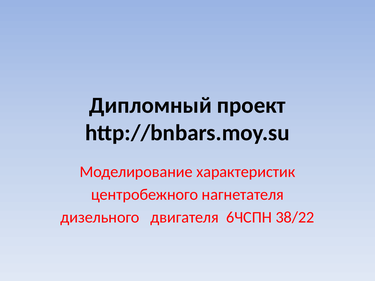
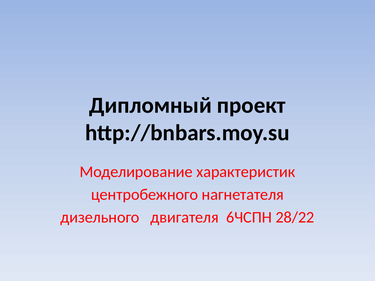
38/22: 38/22 -> 28/22
